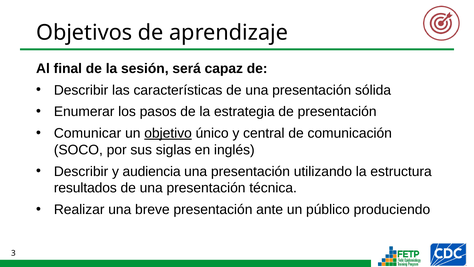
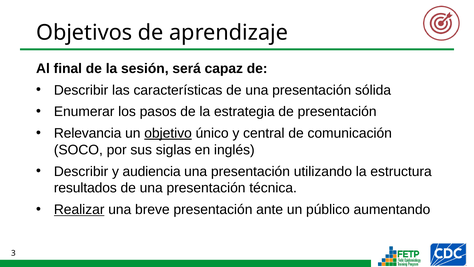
Comunicar: Comunicar -> Relevancia
Realizar underline: none -> present
produciendo: produciendo -> aumentando
